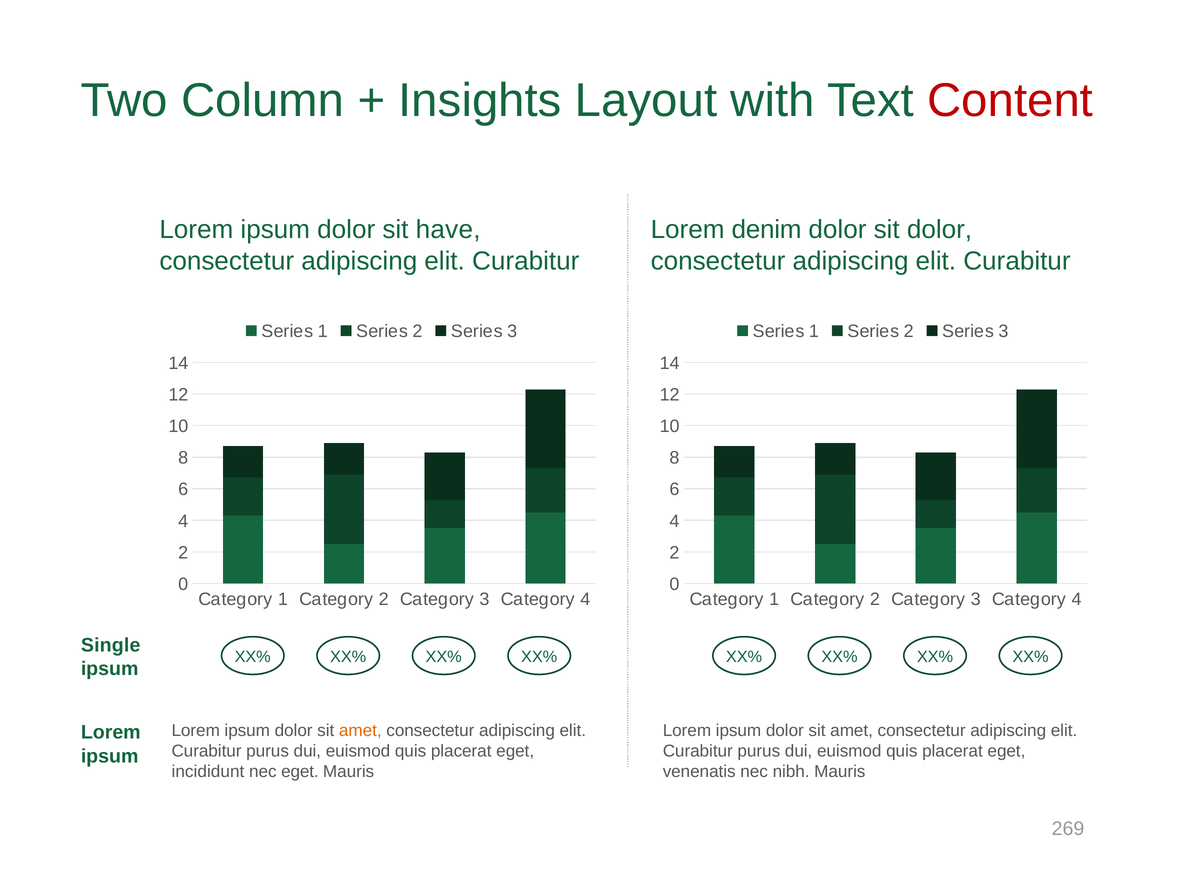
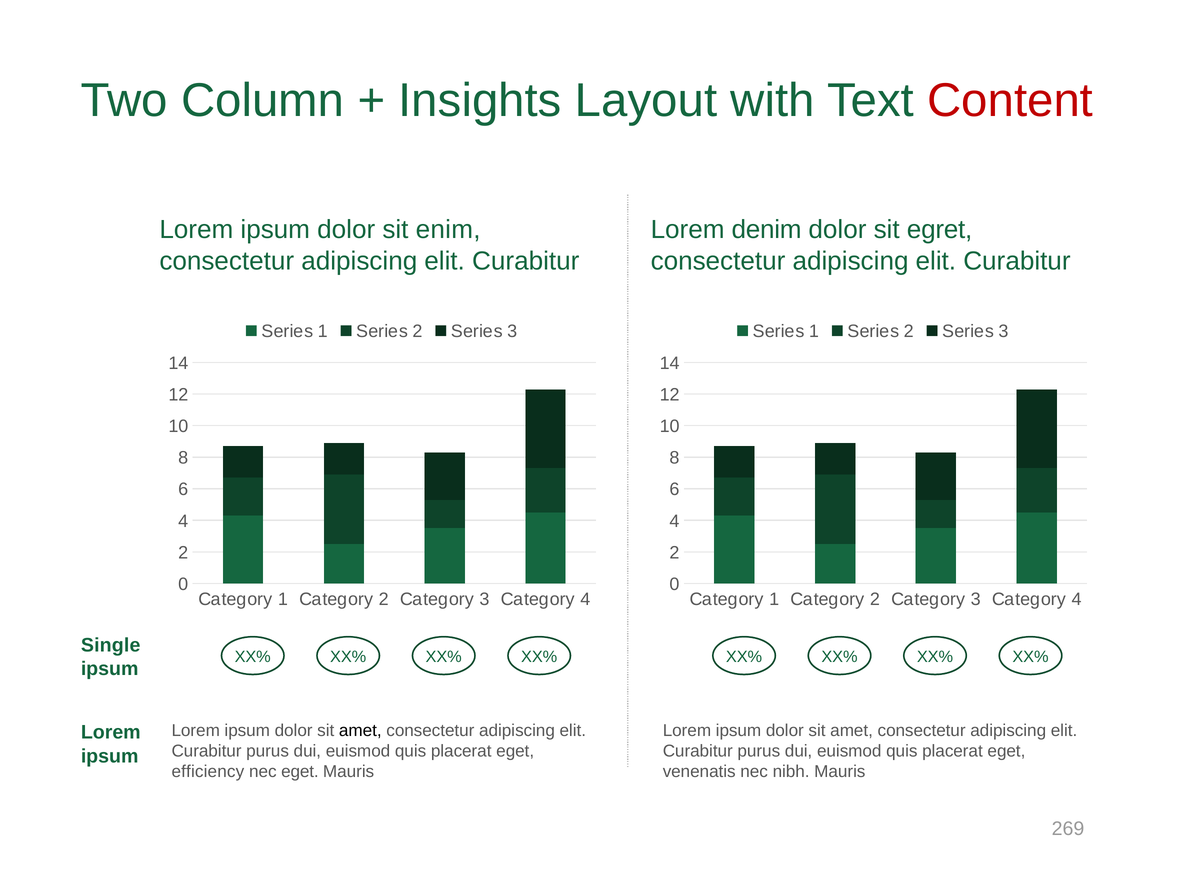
have: have -> enim
sit dolor: dolor -> egret
amet at (360, 730) colour: orange -> black
incididunt: incididunt -> efficiency
